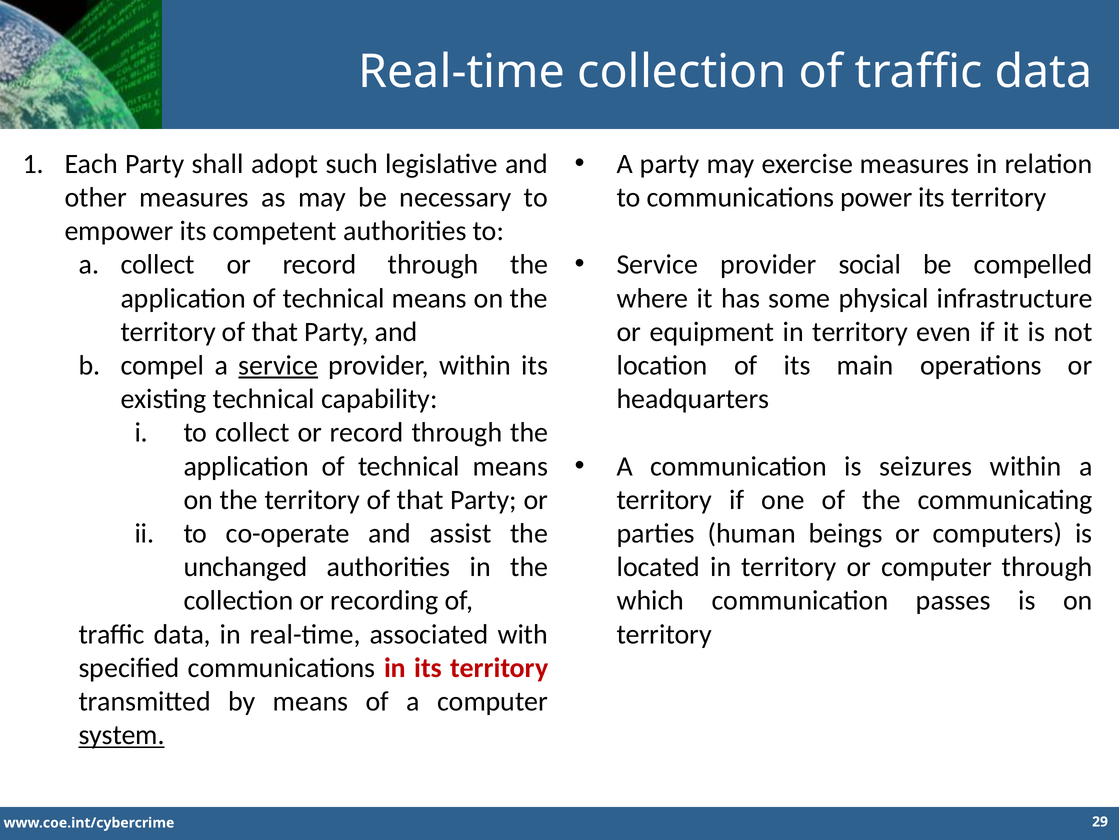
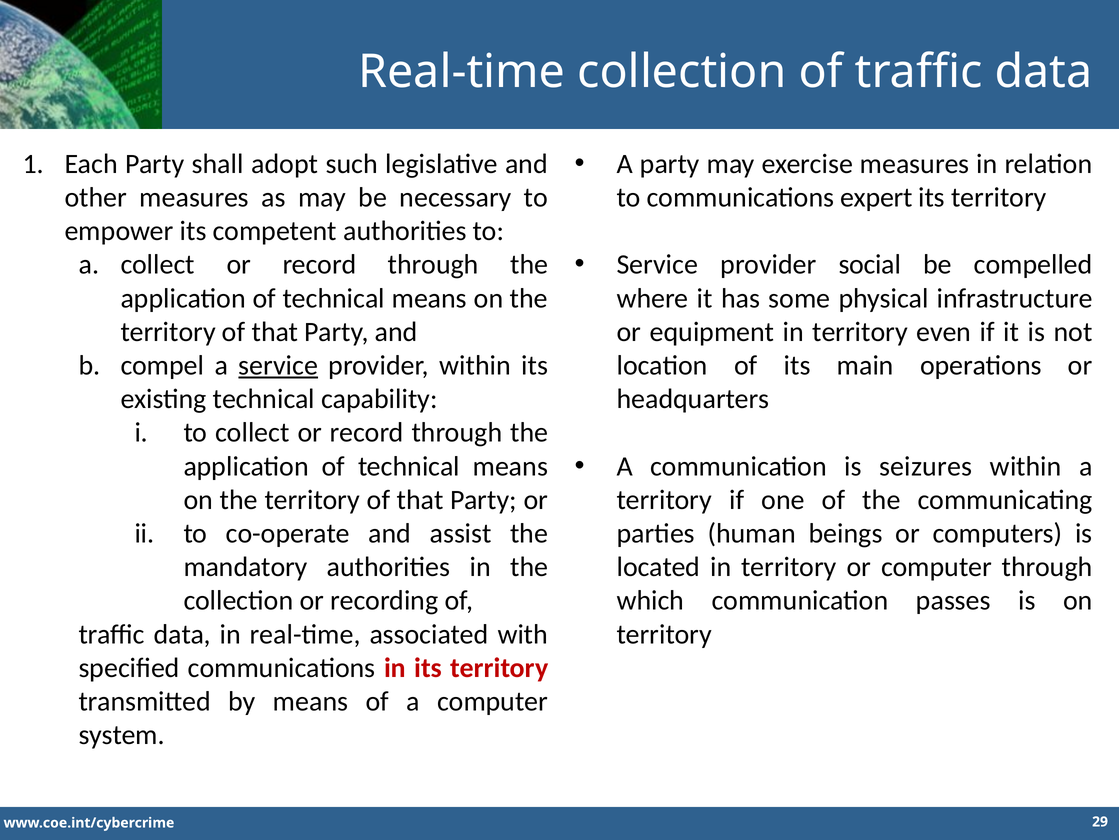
power: power -> expert
unchanged: unchanged -> mandatory
system underline: present -> none
